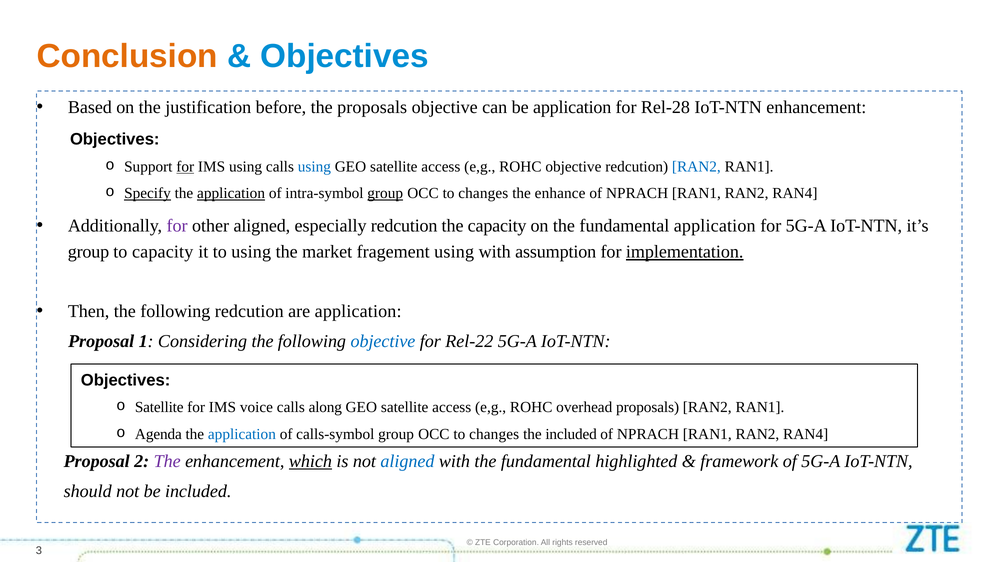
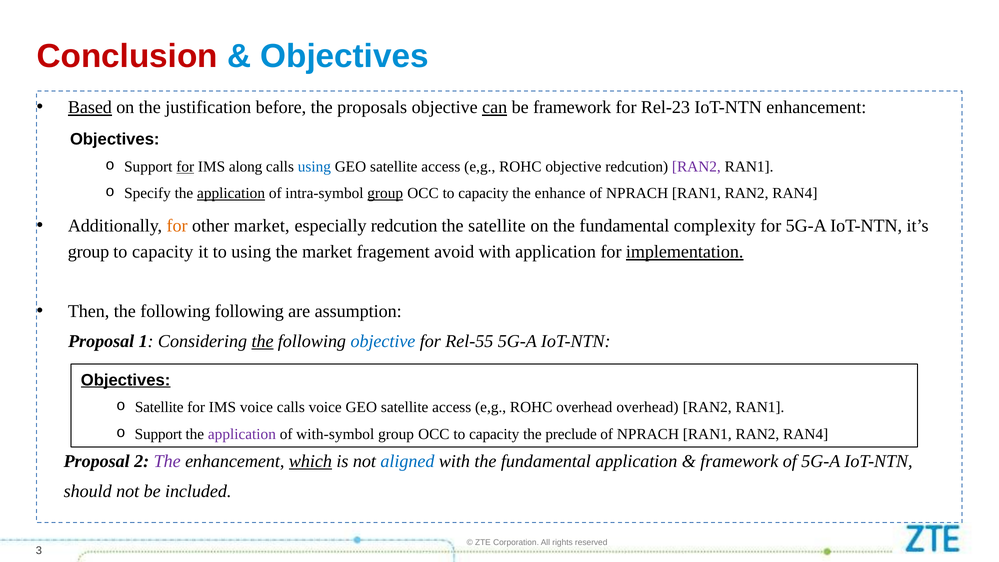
Conclusion colour: orange -> red
Based underline: none -> present
can underline: none -> present
be application: application -> framework
Rel-28: Rel-28 -> Rel-23
IMS using: using -> along
RAN2 at (696, 167) colour: blue -> purple
Specify underline: present -> none
changes at (483, 193): changes -> capacity
for at (177, 226) colour: purple -> orange
other aligned: aligned -> market
the capacity: capacity -> satellite
fundamental application: application -> complexity
fragement using: using -> avoid
with assumption: assumption -> application
following redcution: redcution -> following
are application: application -> assumption
the at (263, 341) underline: none -> present
Rel-22: Rel-22 -> Rel-55
Objectives at (126, 380) underline: none -> present
calls along: along -> voice
overhead proposals: proposals -> overhead
Agenda at (158, 434): Agenda -> Support
application at (242, 434) colour: blue -> purple
calls-symbol: calls-symbol -> with-symbol
changes at (494, 434): changes -> capacity
the included: included -> preclude
fundamental highlighted: highlighted -> application
